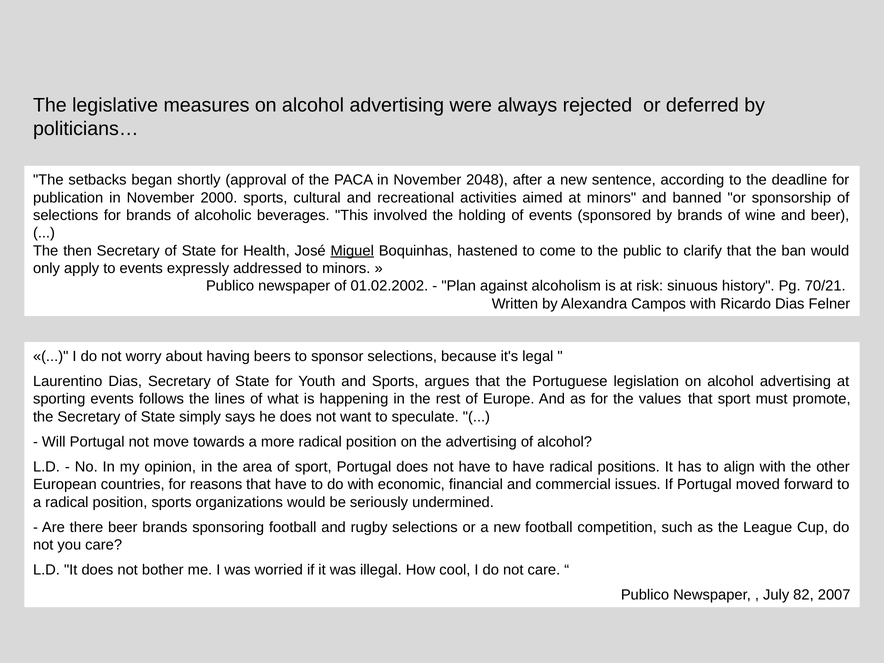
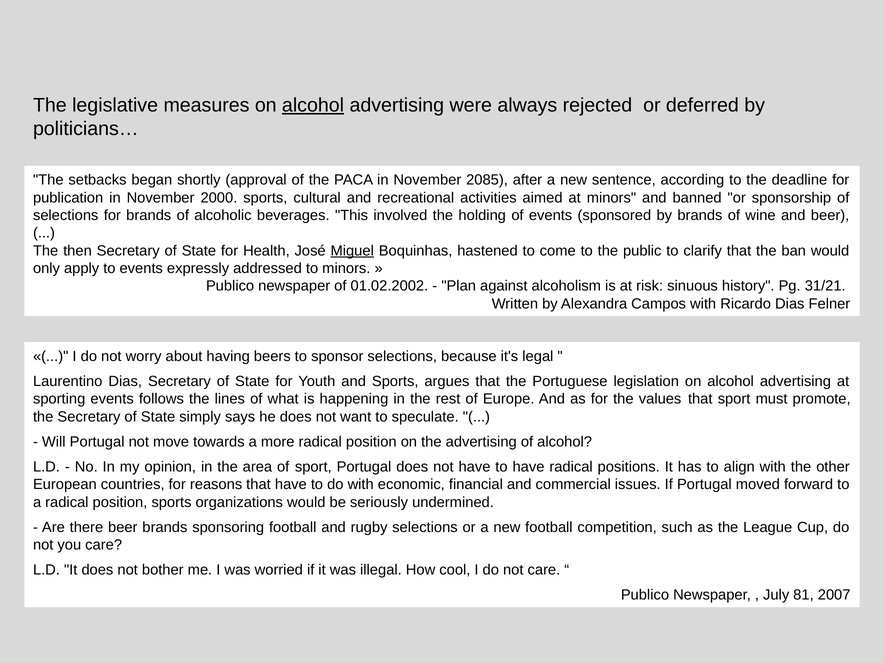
alcohol at (313, 105) underline: none -> present
2048: 2048 -> 2085
70/21: 70/21 -> 31/21
82: 82 -> 81
